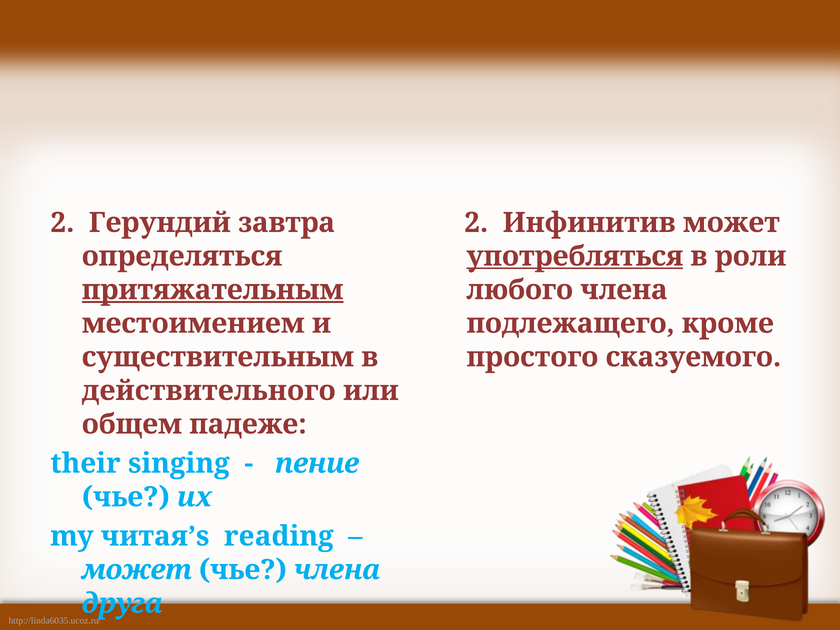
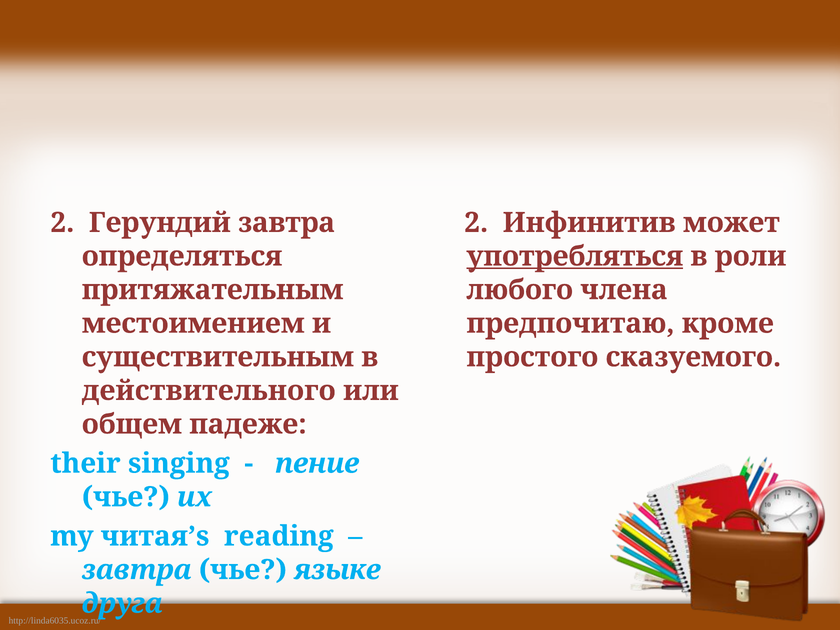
притяжательным underline: present -> none
подлежащего: подлежащего -> предпочитаю
может at (137, 570): может -> завтра
чье члена: члена -> языке
